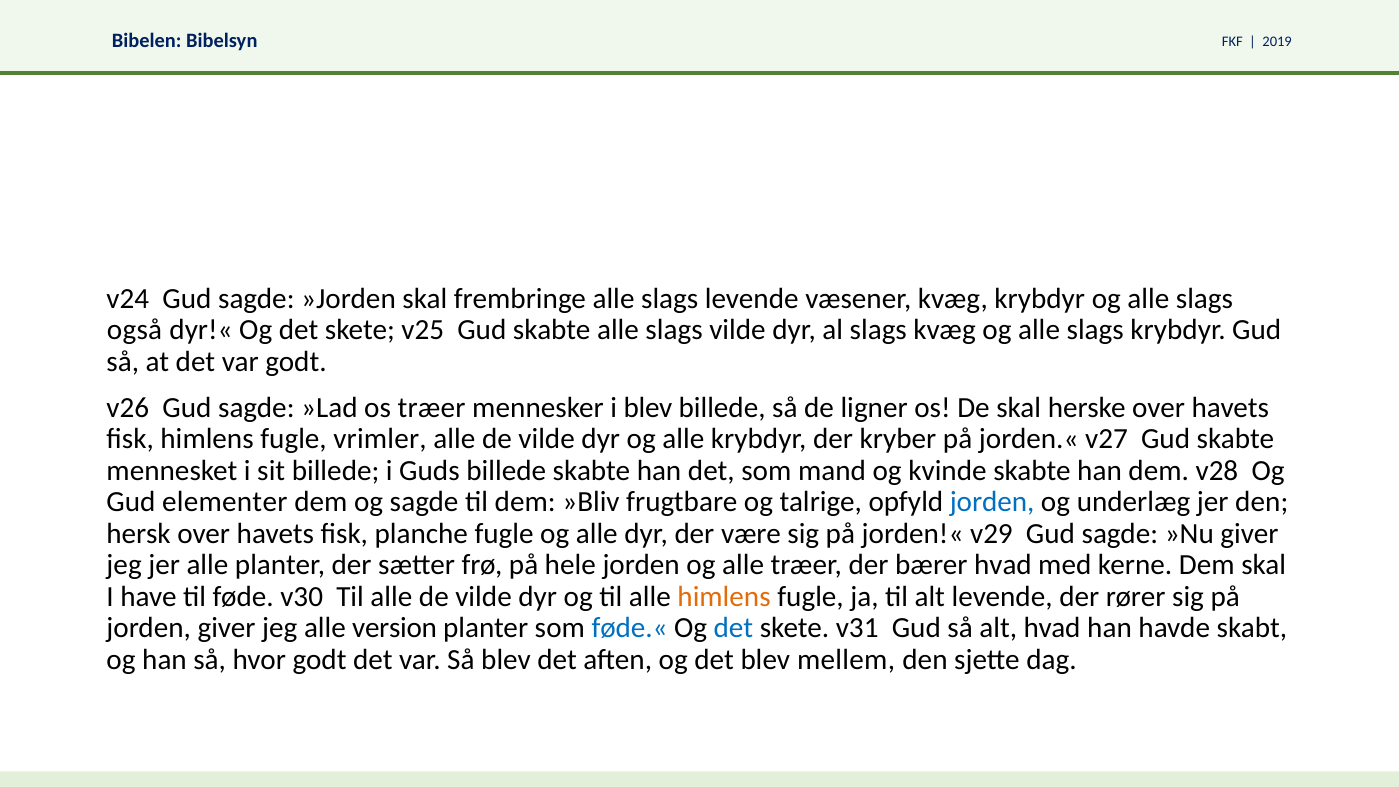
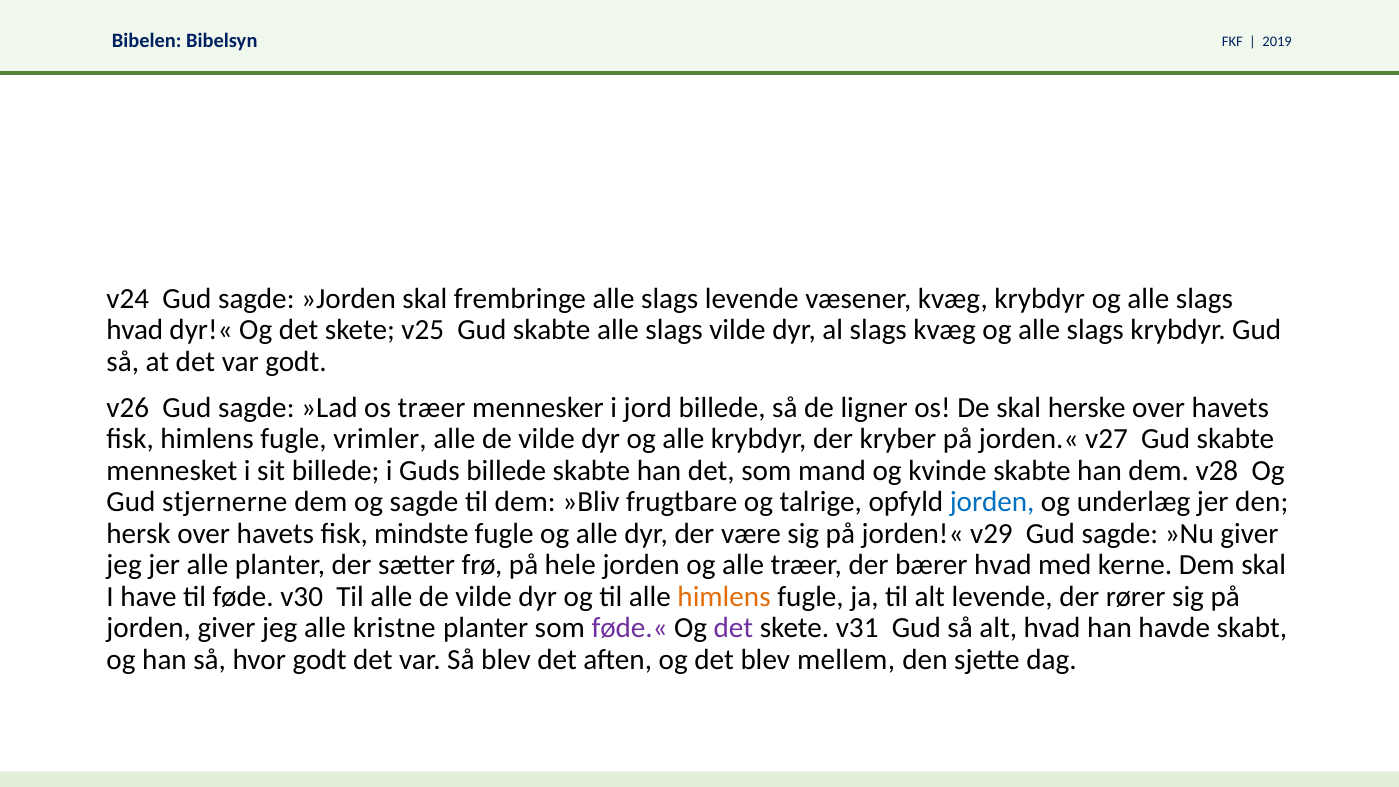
også at (135, 330): også -> hvad
i blev: blev -> jord
elementer: elementer -> stjernerne
planche: planche -> mindste
version: version -> kristne
føde.« colour: blue -> purple
det at (733, 628) colour: blue -> purple
